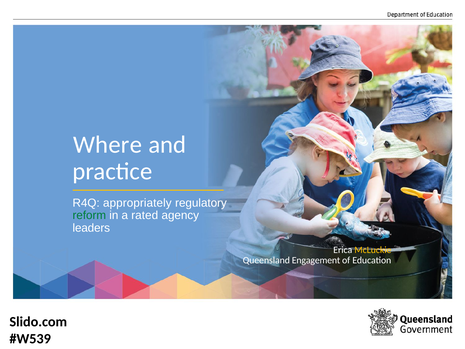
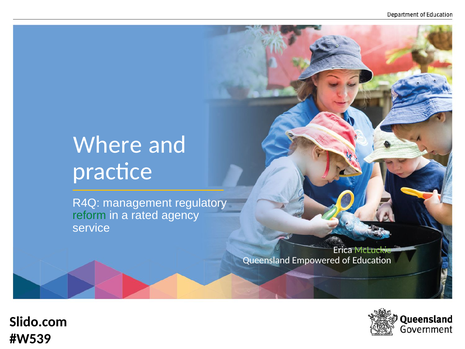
appropriately: appropriately -> management
leaders: leaders -> service
McLuckie colour: yellow -> light green
Engagement: Engagement -> Empowered
